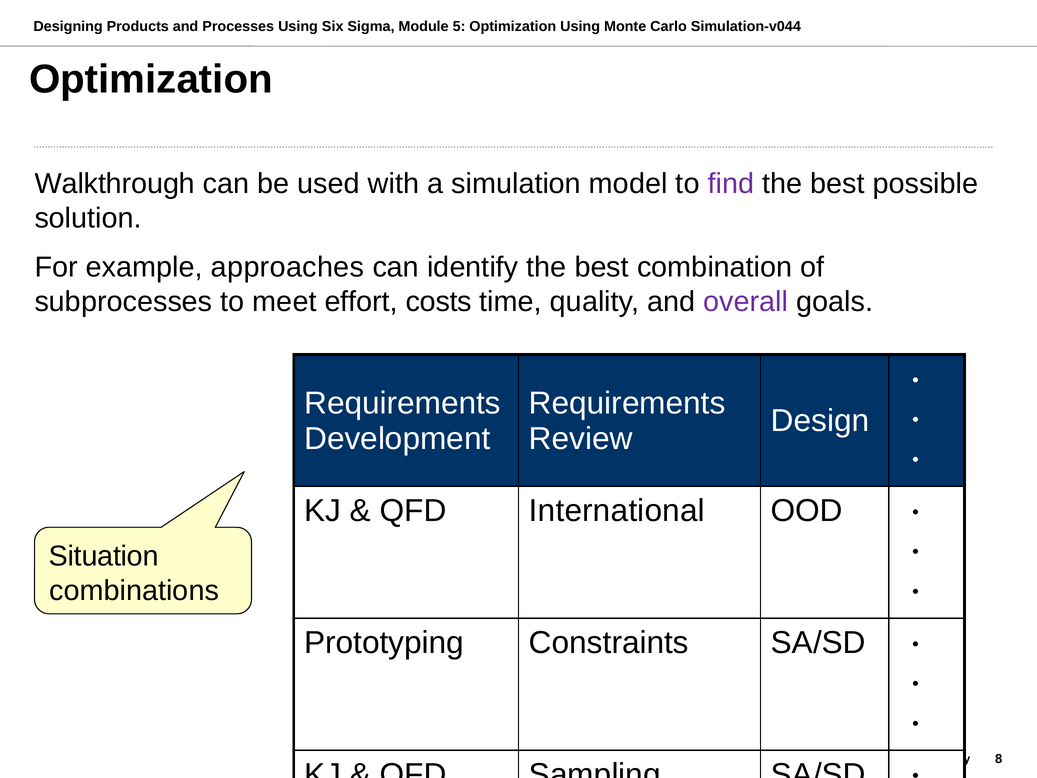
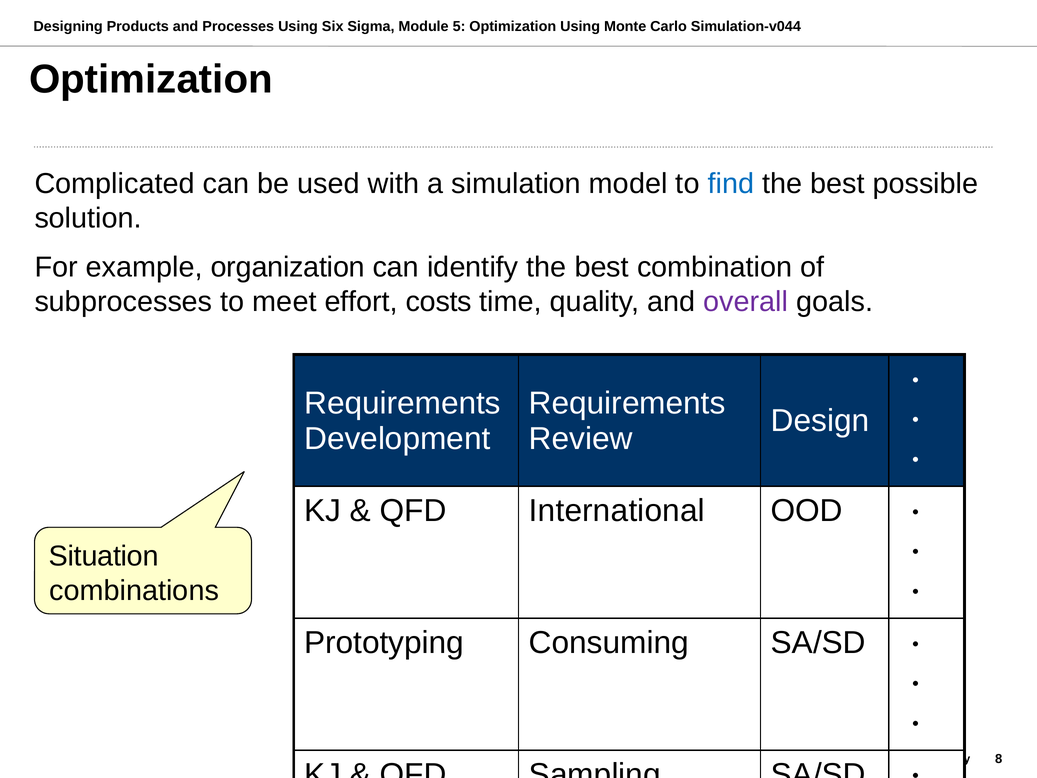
Walkthrough: Walkthrough -> Complicated
find colour: purple -> blue
approaches: approaches -> organization
Constraints: Constraints -> Consuming
